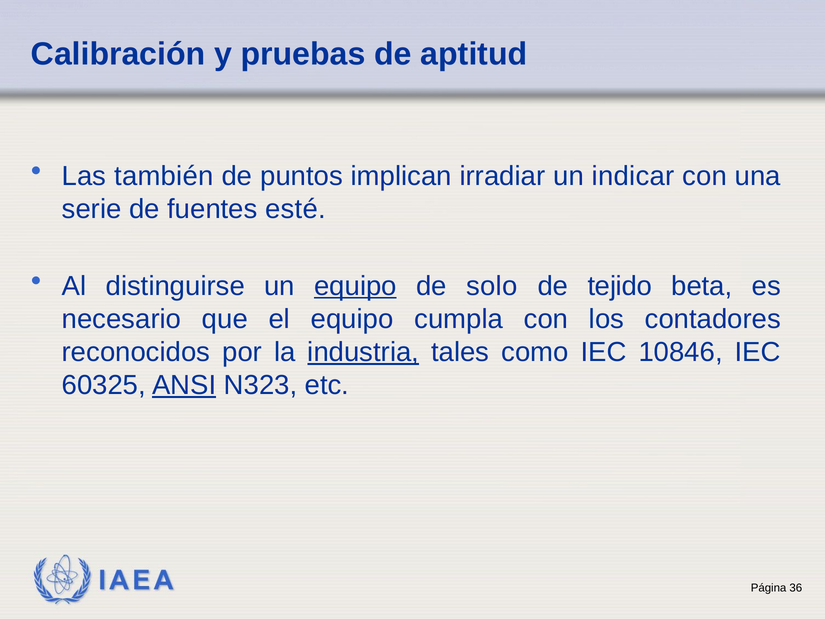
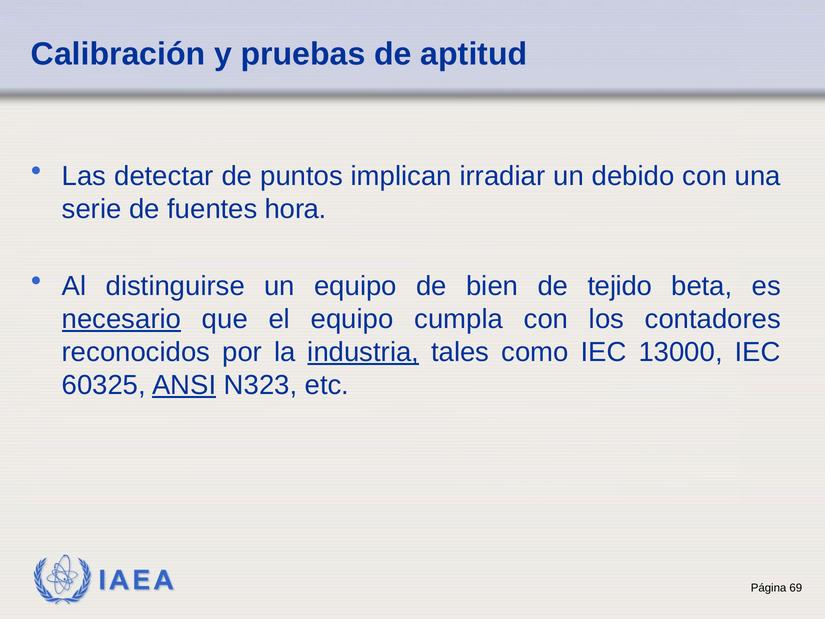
también: también -> detectar
indicar: indicar -> debido
esté: esté -> hora
equipo at (355, 286) underline: present -> none
solo: solo -> bien
necesario underline: none -> present
10846: 10846 -> 13000
36: 36 -> 69
